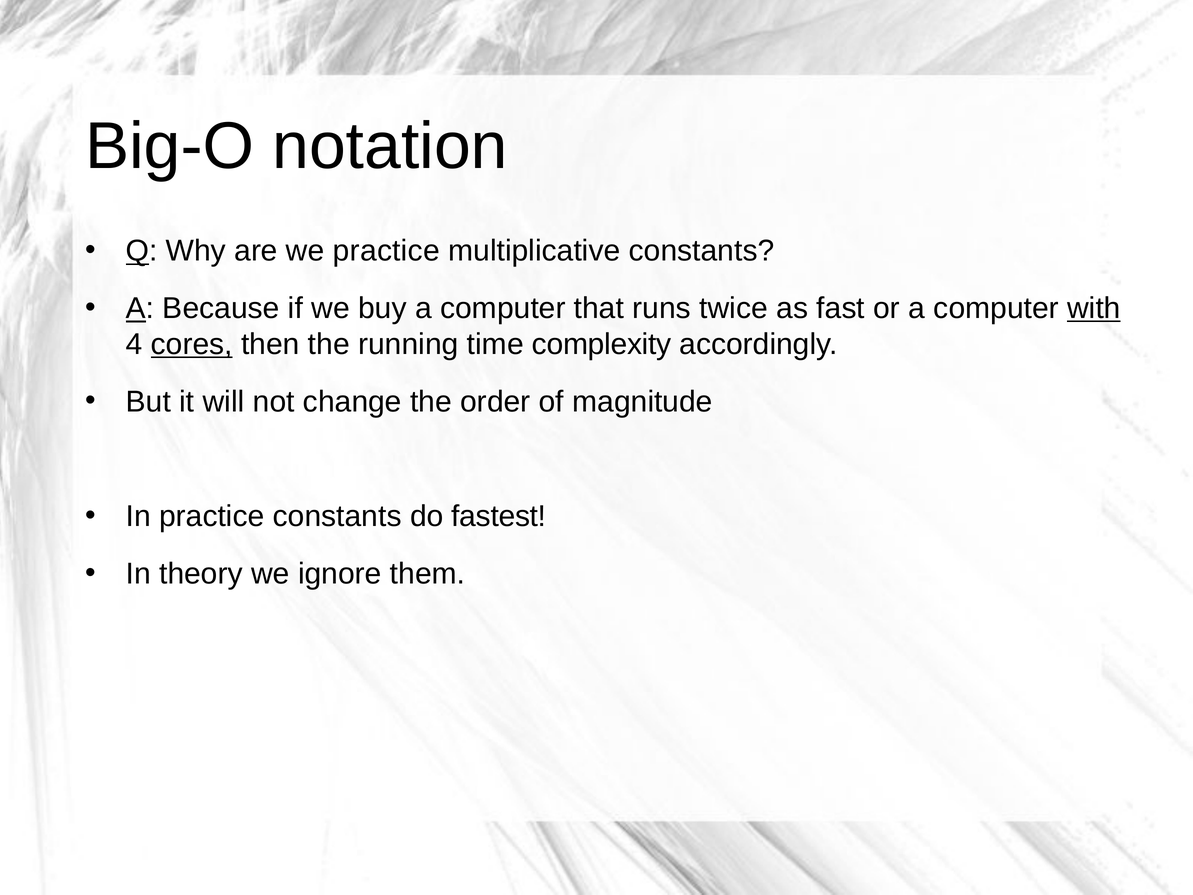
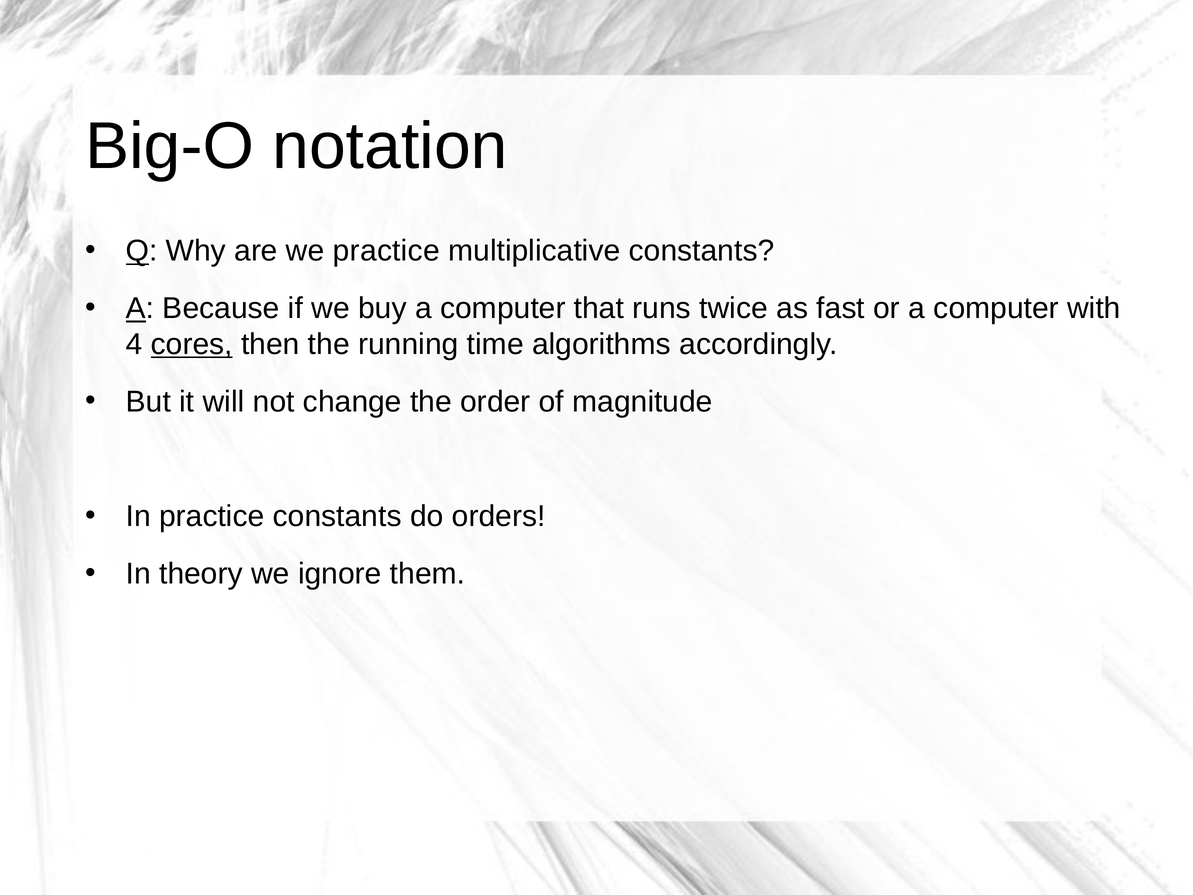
with underline: present -> none
complexity: complexity -> algorithms
fastest: fastest -> orders
